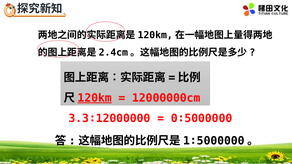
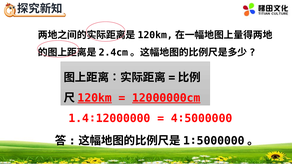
12000000cm underline: none -> present
3.3∶12000000: 3.3∶12000000 -> 1.4∶12000000
0∶5000000: 0∶5000000 -> 4∶5000000
